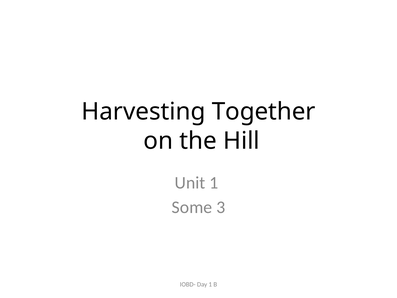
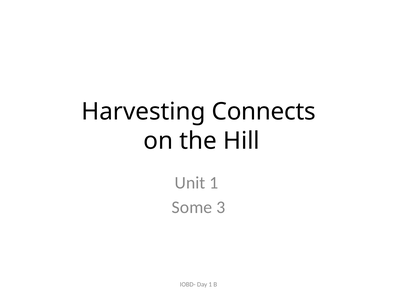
Together: Together -> Connects
